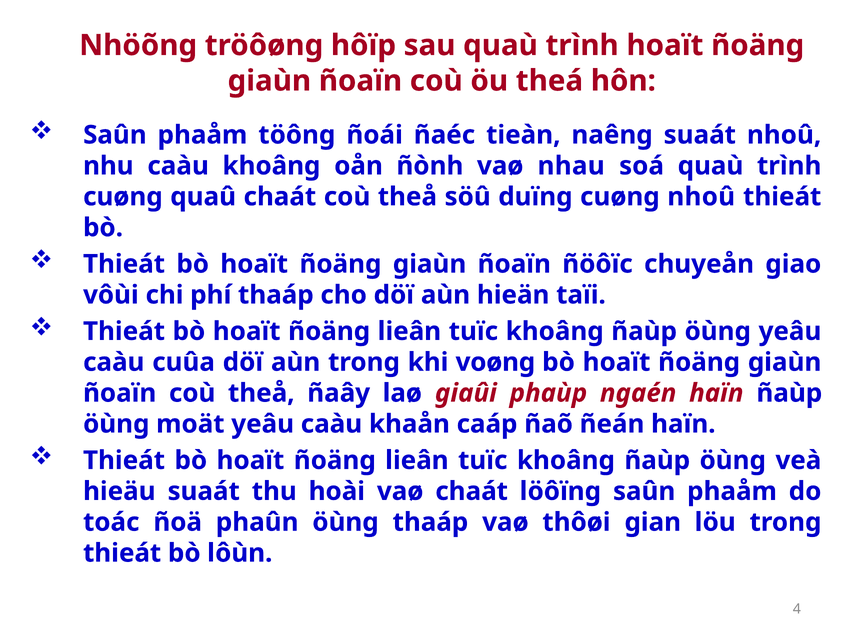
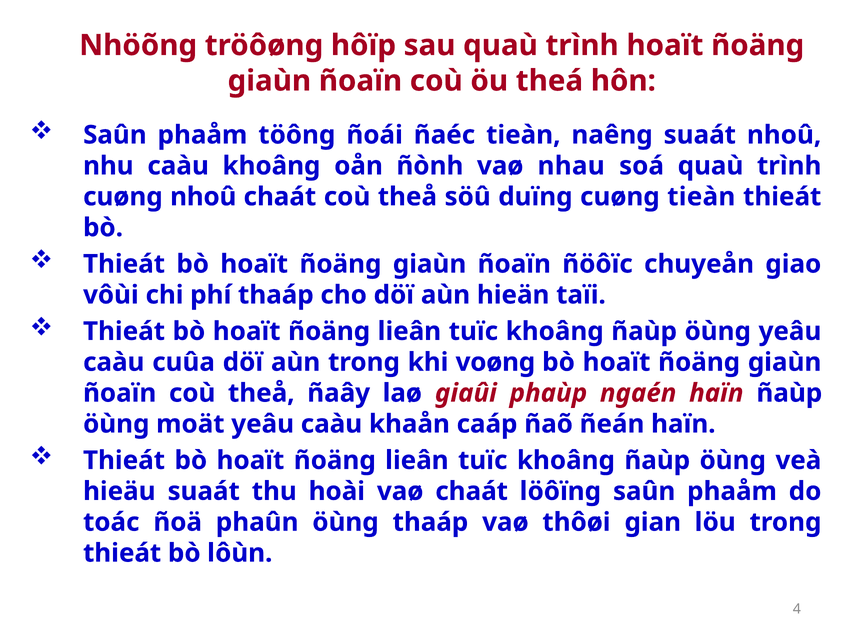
cuøng quaû: quaû -> nhoû
cuøng nhoû: nhoû -> tieàn
